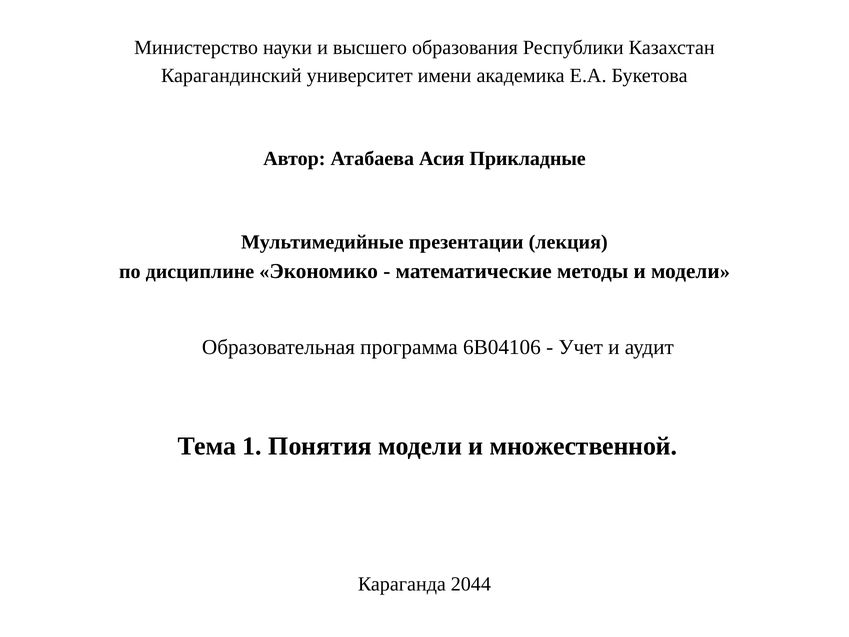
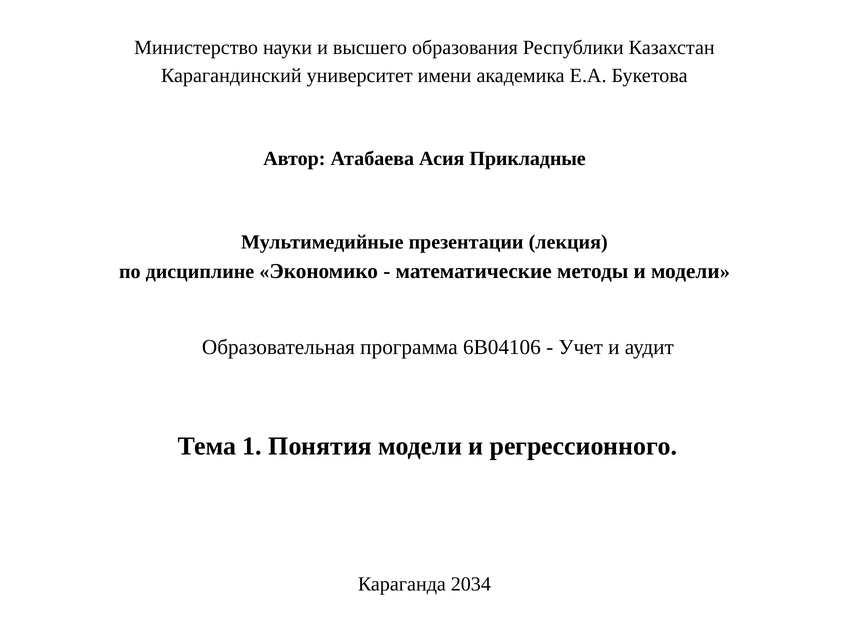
множественной: множественной -> регрессионного
2044: 2044 -> 2034
